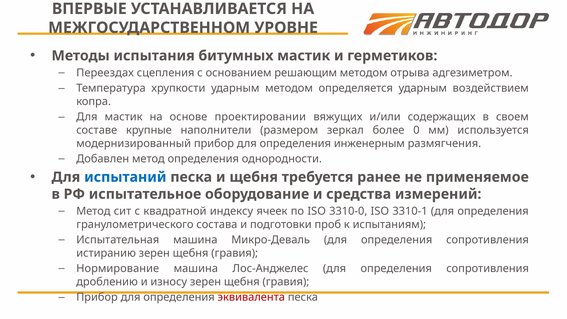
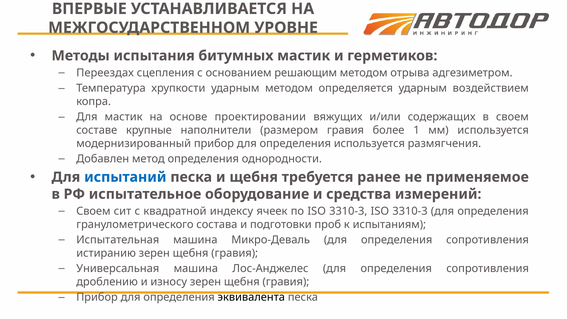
размером зеркал: зеркал -> гравия
0: 0 -> 1
определения инженерным: инженерным -> используется
Метод at (93, 211): Метод -> Своем
по ISO 3310-0: 3310-0 -> 3310-3
3310-1 at (410, 211): 3310-1 -> 3310-3
Нормирование: Нормирование -> Универсальная
эквивалента colour: red -> black
